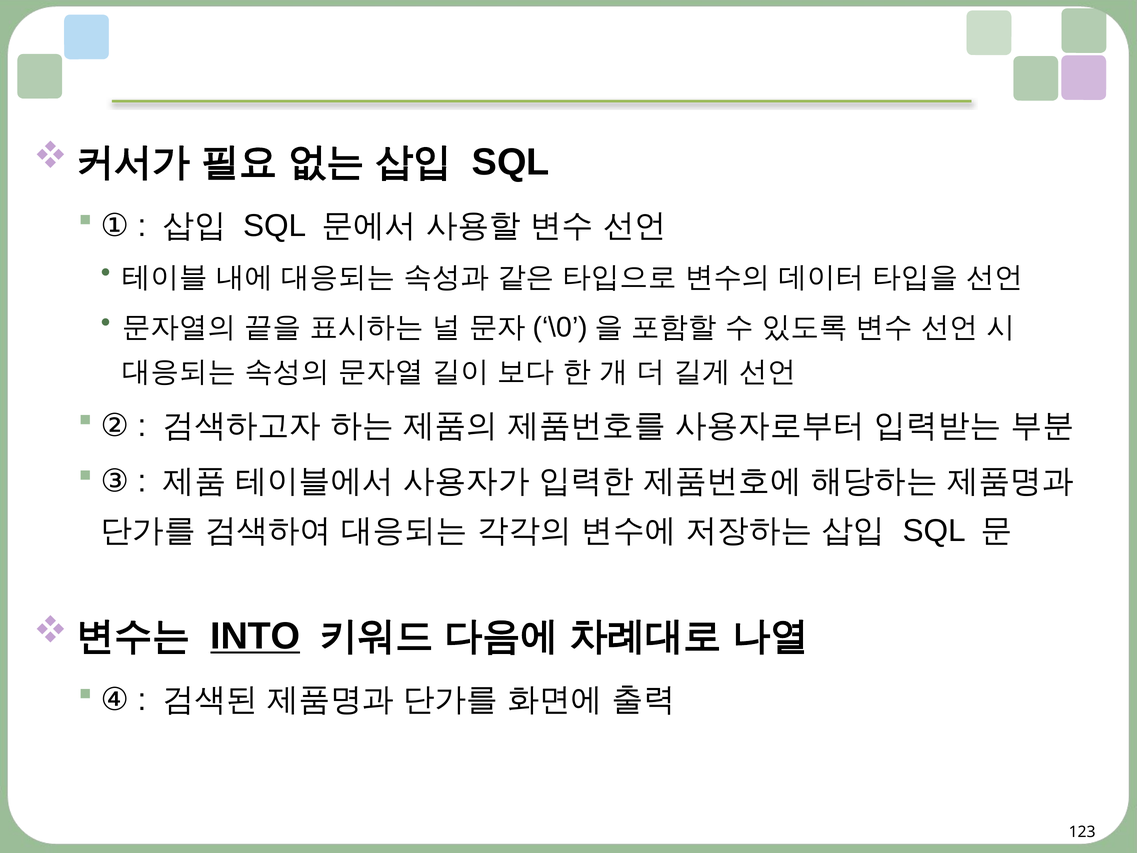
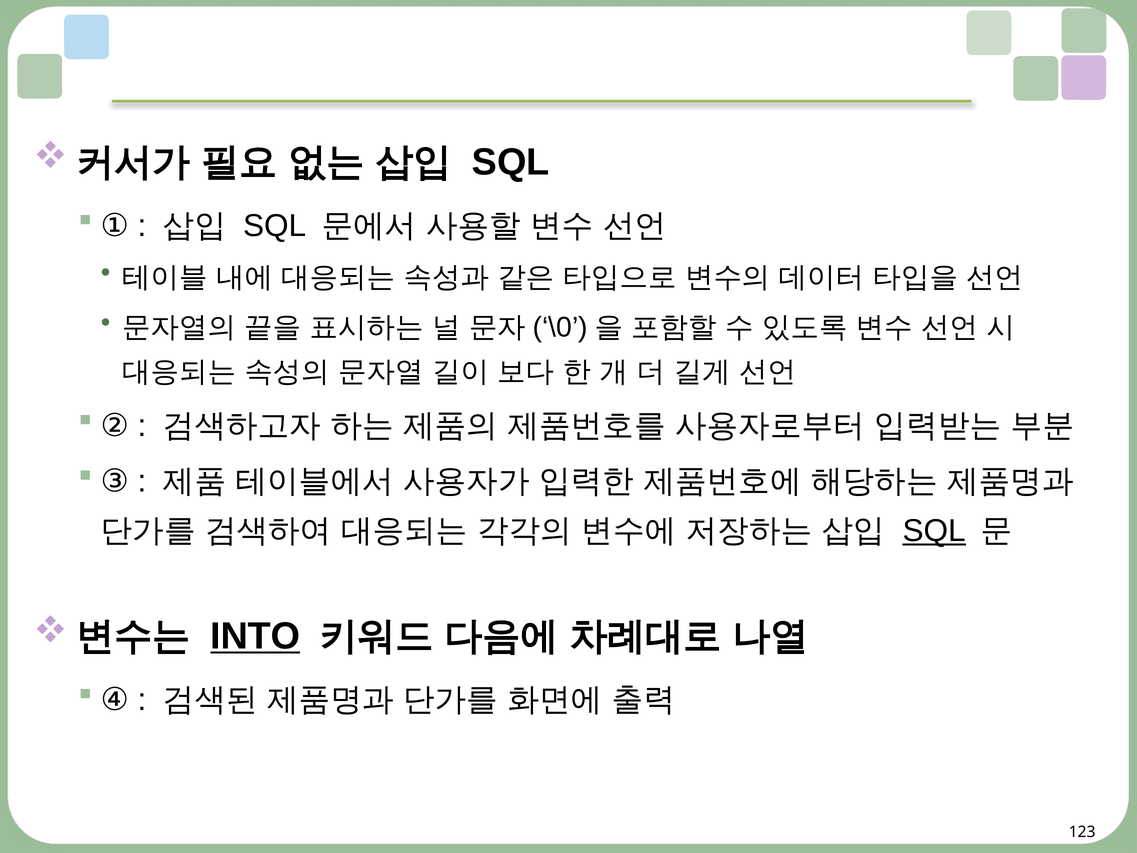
SQL at (934, 531) underline: none -> present
